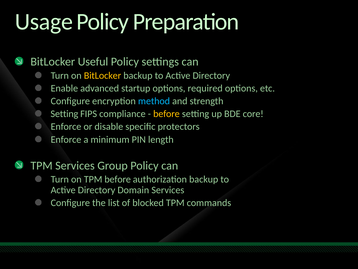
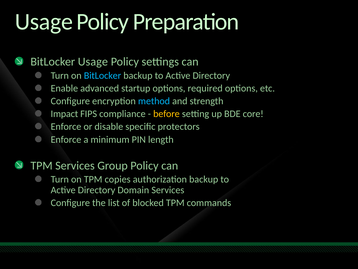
BitLocker Useful: Useful -> Usage
BitLocker at (103, 75) colour: yellow -> light blue
Setting at (64, 114): Setting -> Impact
TPM before: before -> copies
